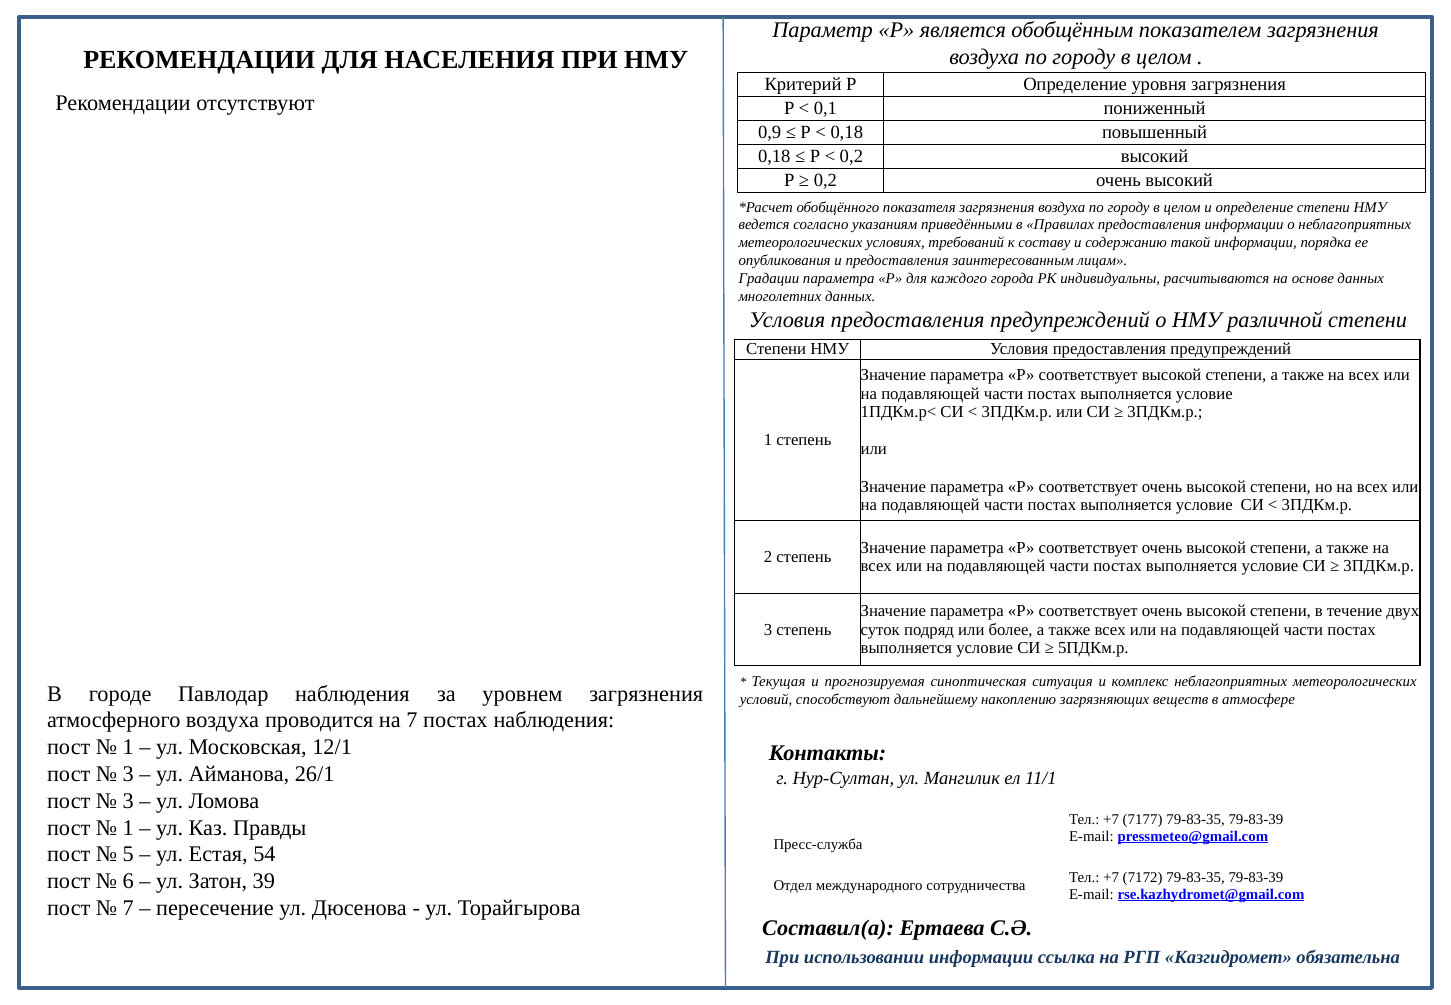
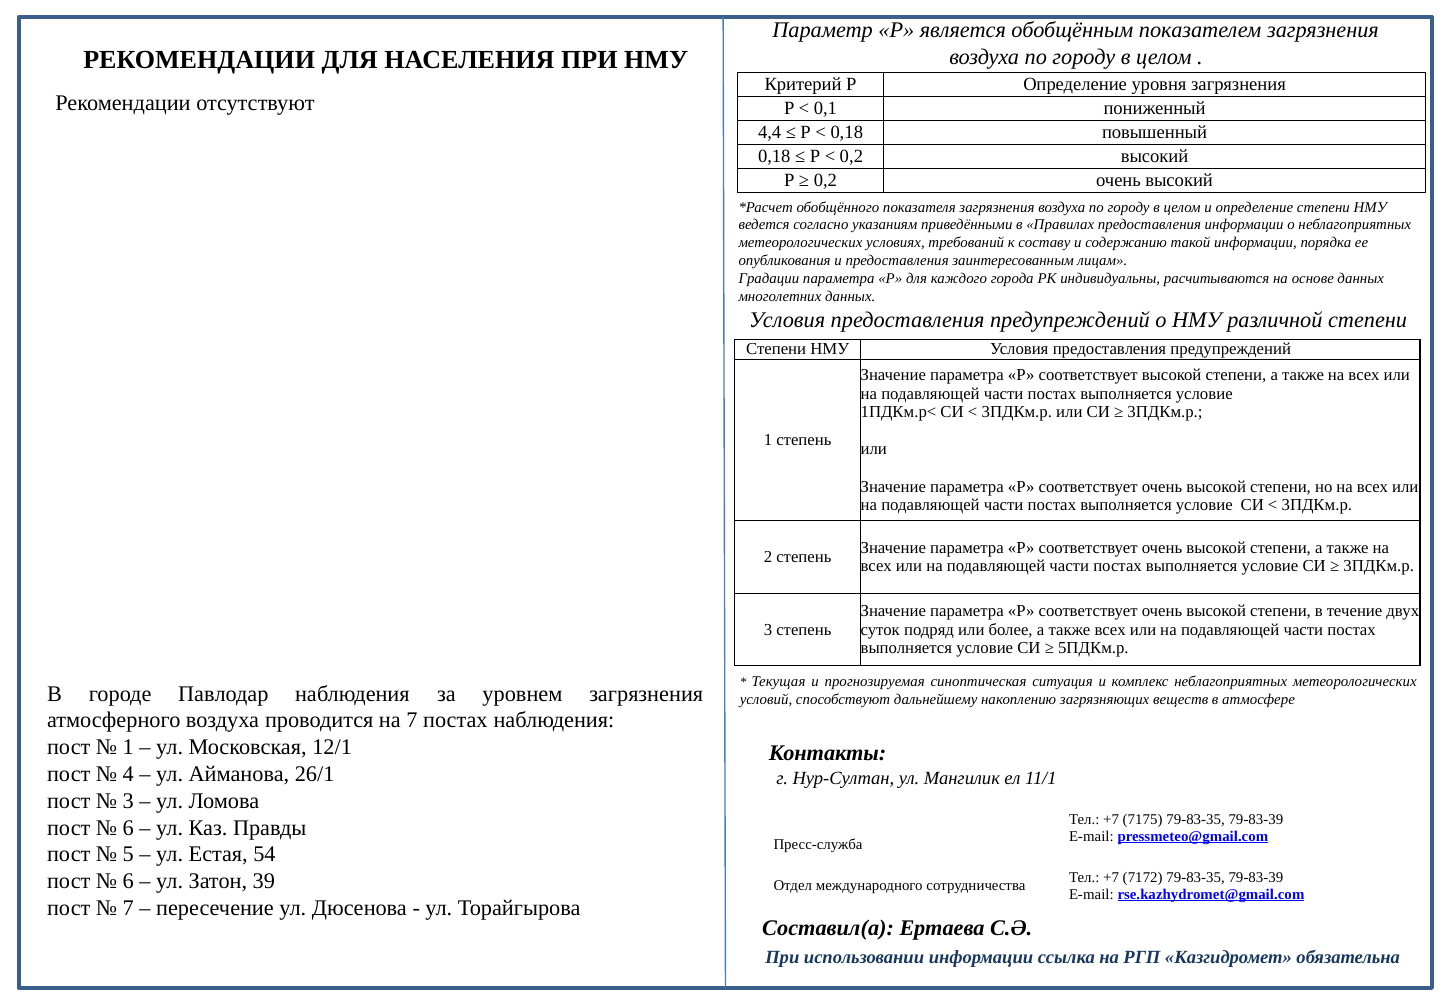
0,9: 0,9 -> 4,4
3 at (128, 774): 3 -> 4
7177: 7177 -> 7175
1 at (128, 827): 1 -> 6
